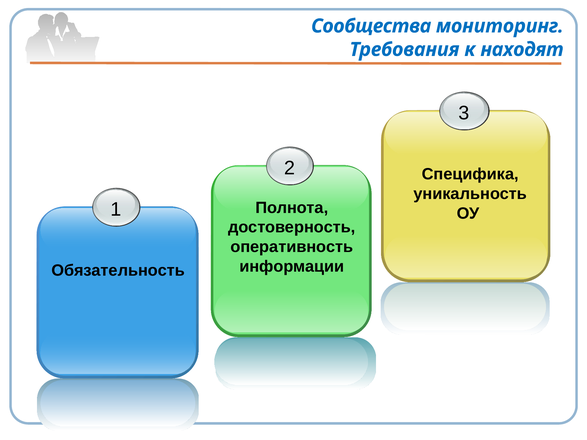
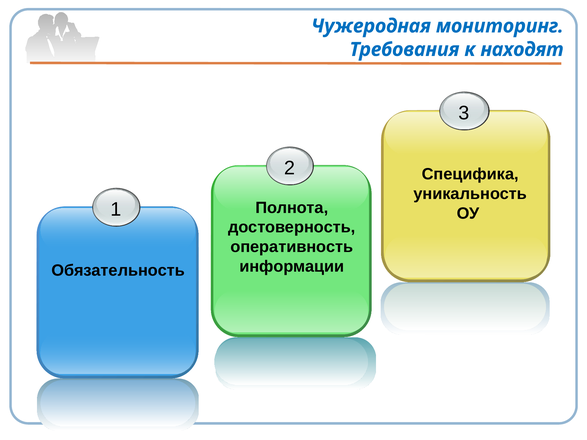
Сообщества: Сообщества -> Чужеродная
